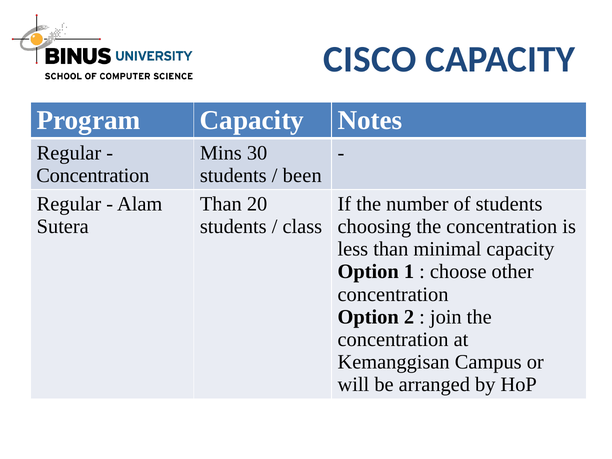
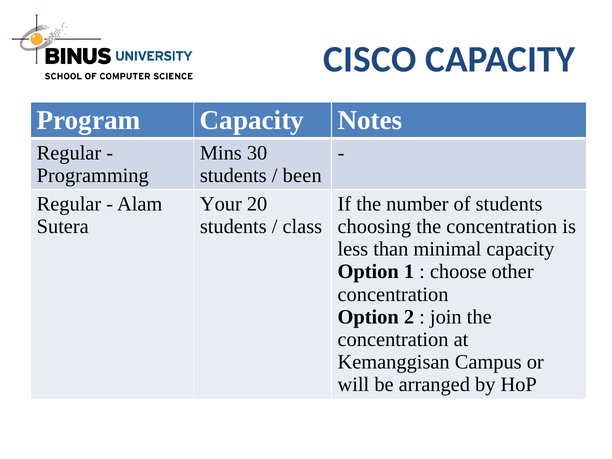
Concentration at (93, 175): Concentration -> Programming
Than at (221, 204): Than -> Your
